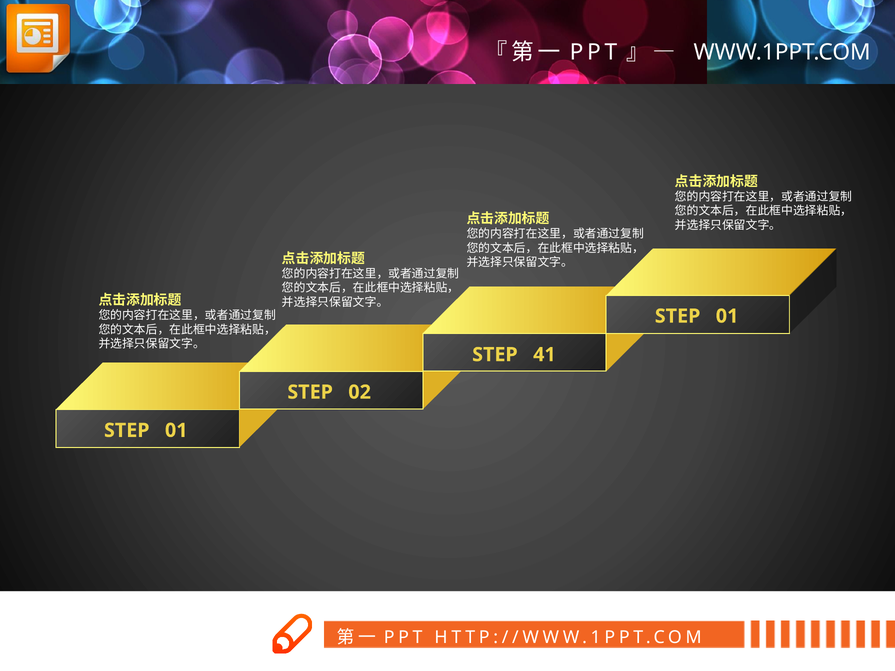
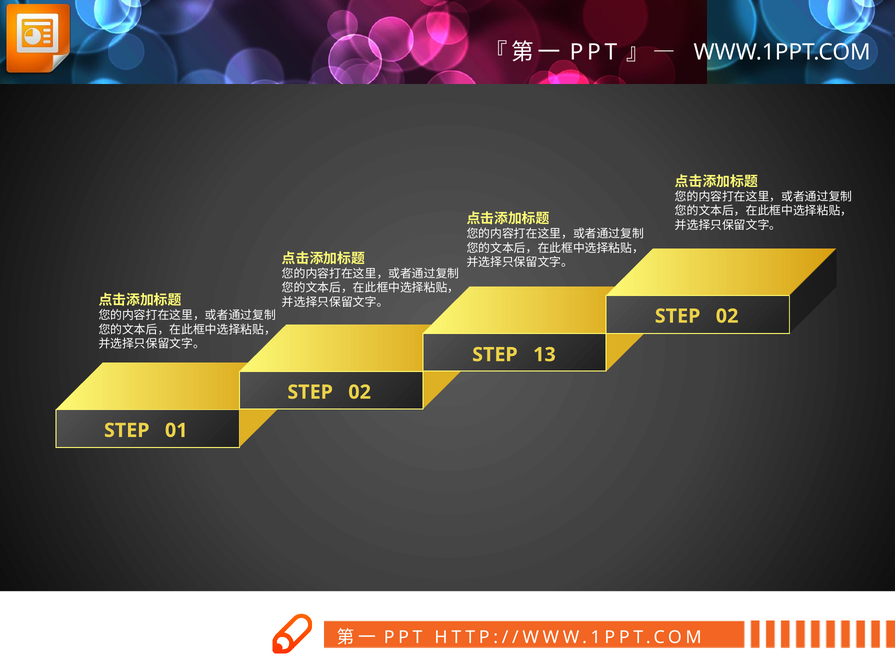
01 at (727, 316): 01 -> 02
41: 41 -> 13
